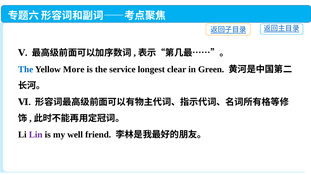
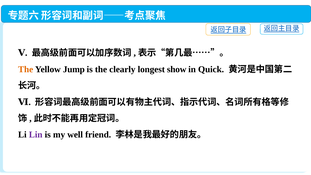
The at (26, 69) colour: blue -> orange
More: More -> Jump
service: service -> clearly
clear: clear -> show
Green: Green -> Quick
